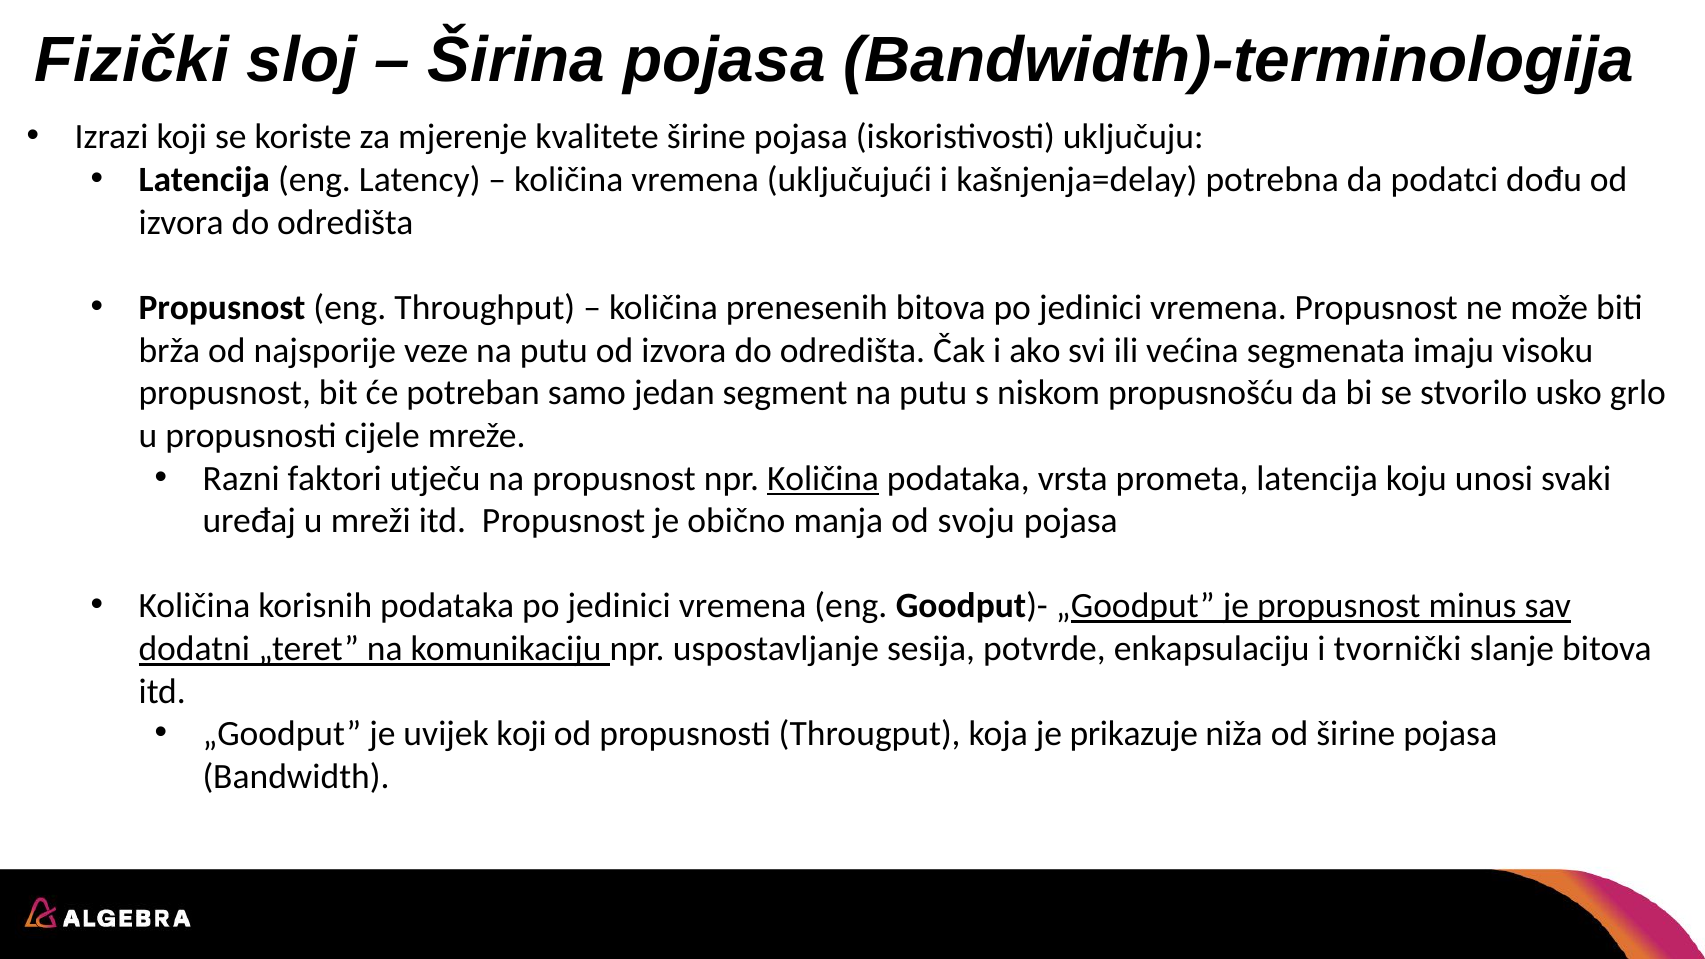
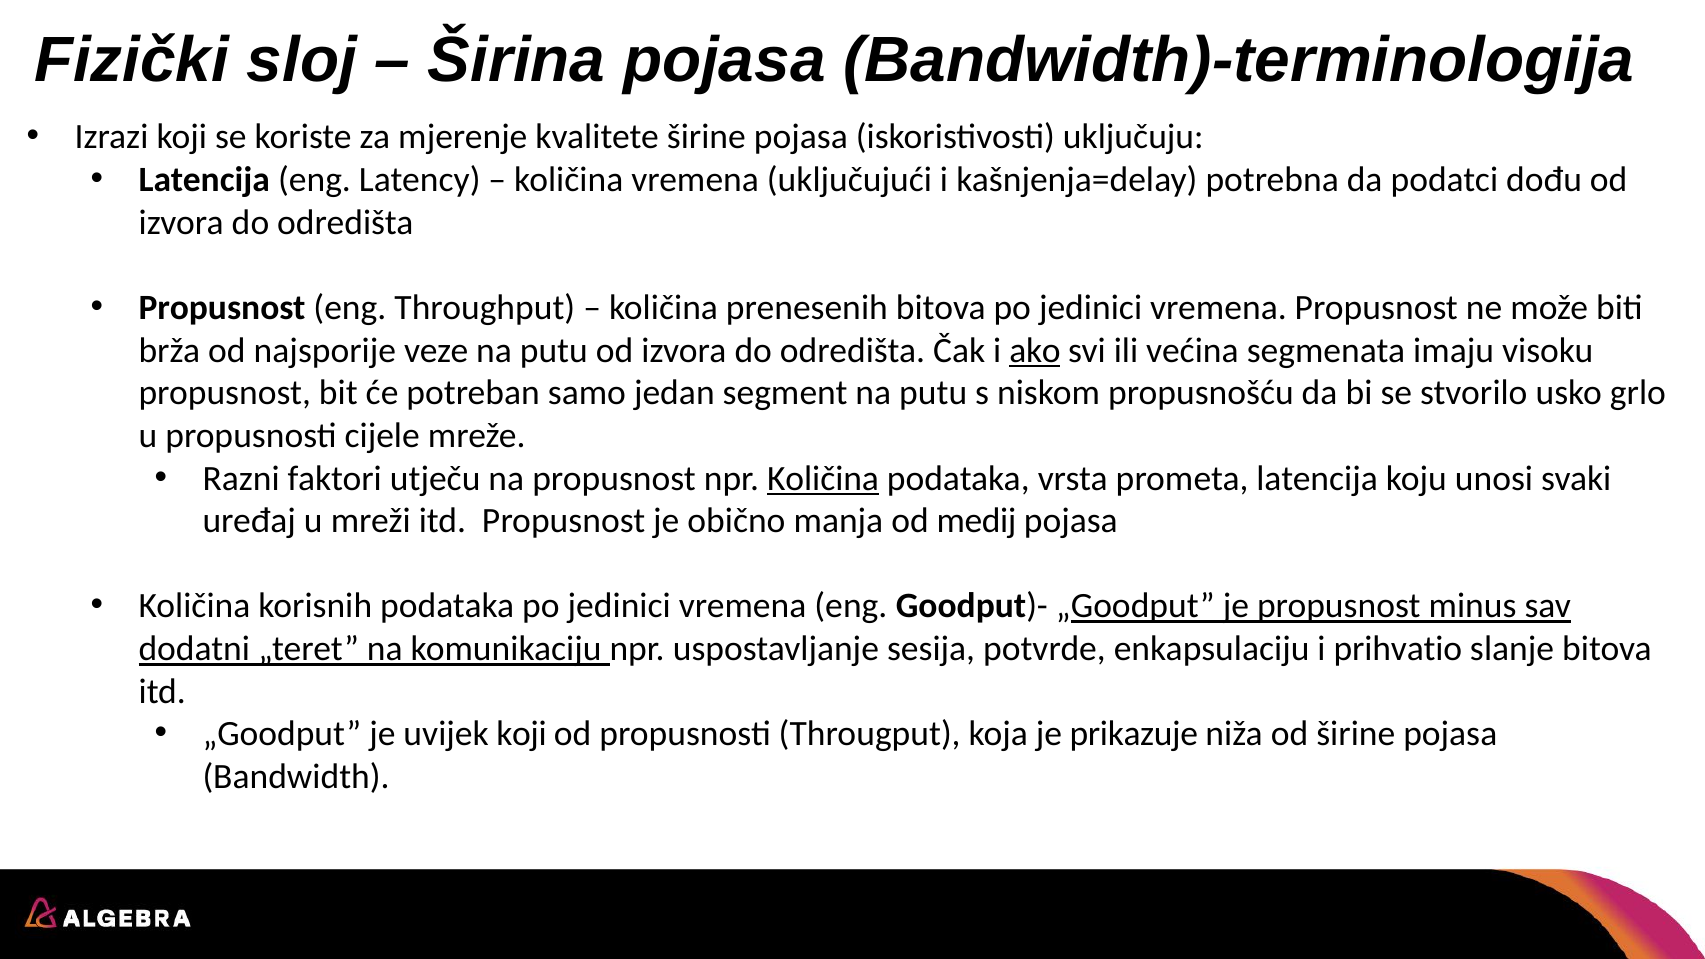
ako underline: none -> present
svoju: svoju -> medij
tvornički: tvornički -> prihvatio
